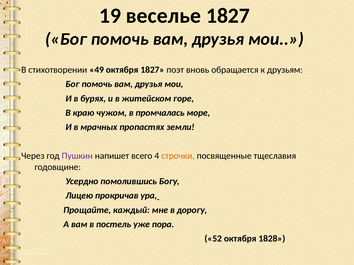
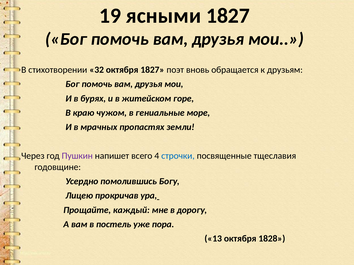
веселье: веселье -> ясными
49: 49 -> 32
промчалась: промчалась -> гениальные
строчки colour: orange -> blue
52: 52 -> 13
